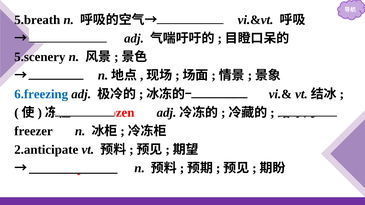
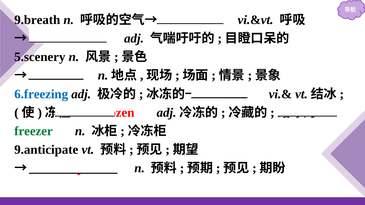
5.breath: 5.breath -> 9.breath
freezer colour: black -> green
2.anticipate: 2.anticipate -> 9.anticipate
